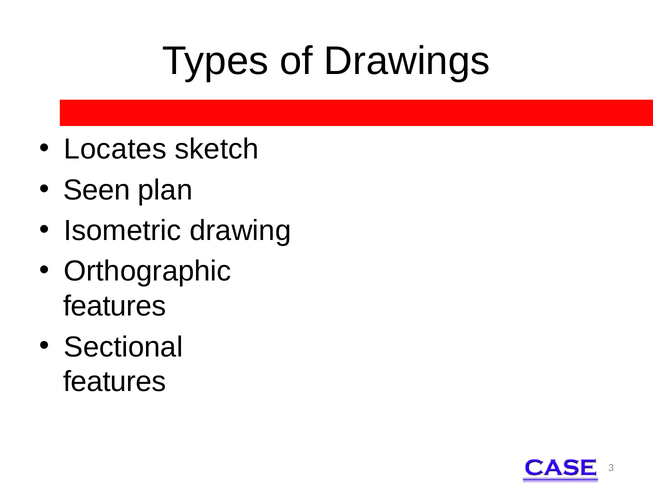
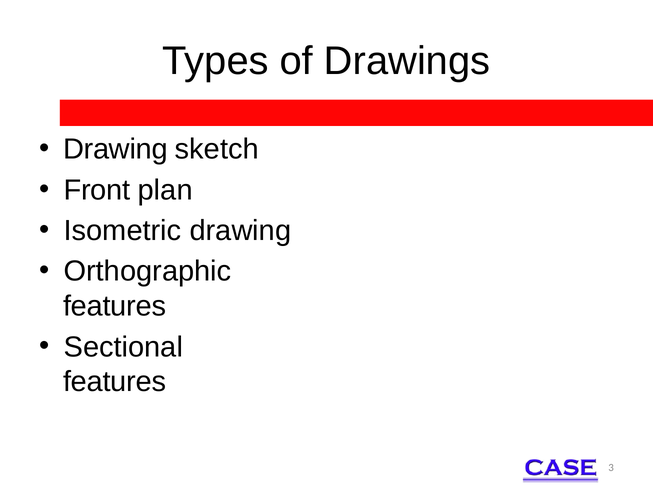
Locates at (115, 149): Locates -> Drawing
Seen: Seen -> Front
